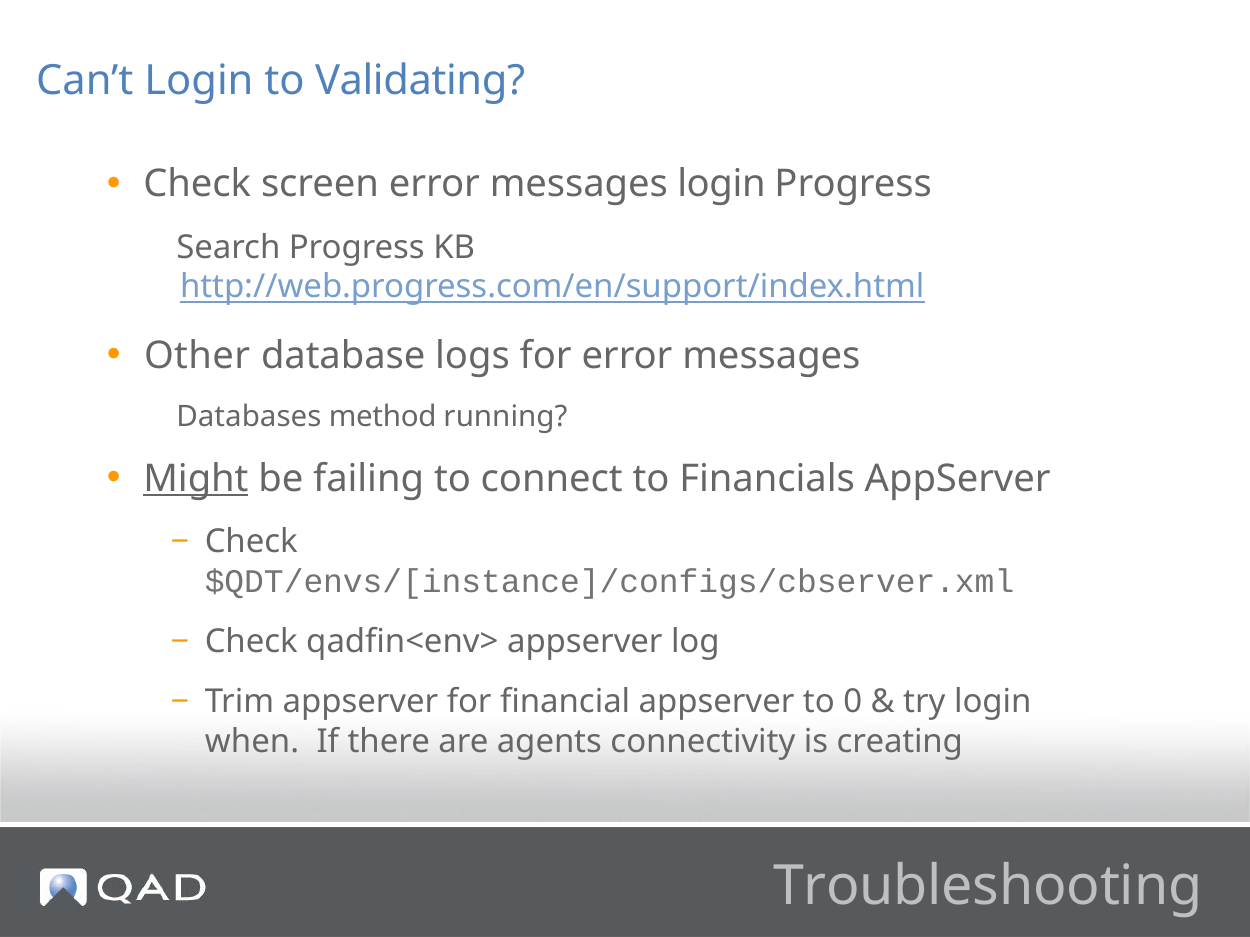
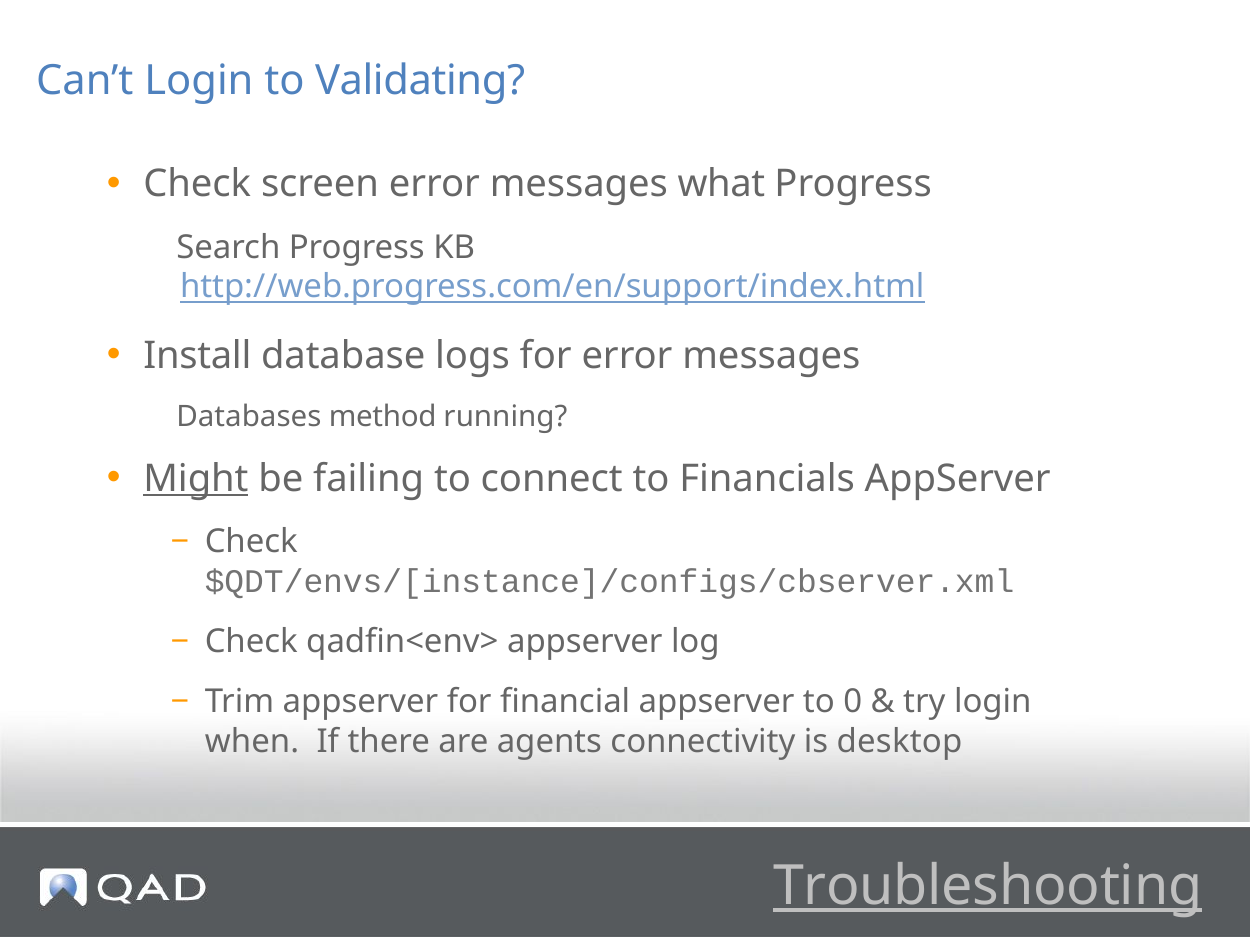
messages login: login -> what
Other: Other -> Install
creating: creating -> desktop
Troubleshooting underline: none -> present
